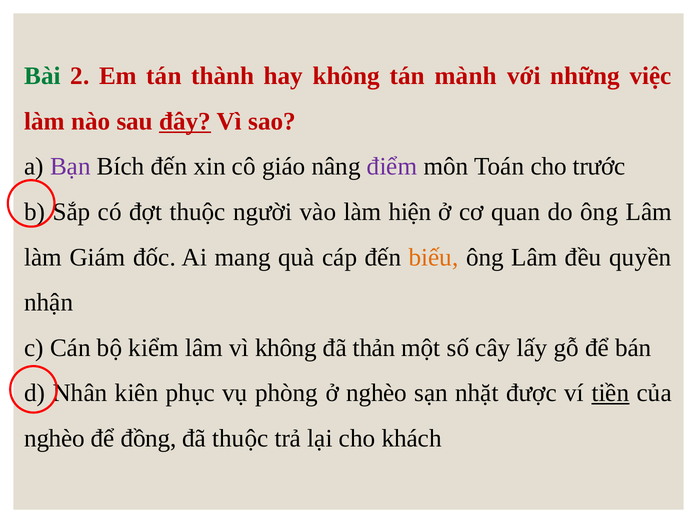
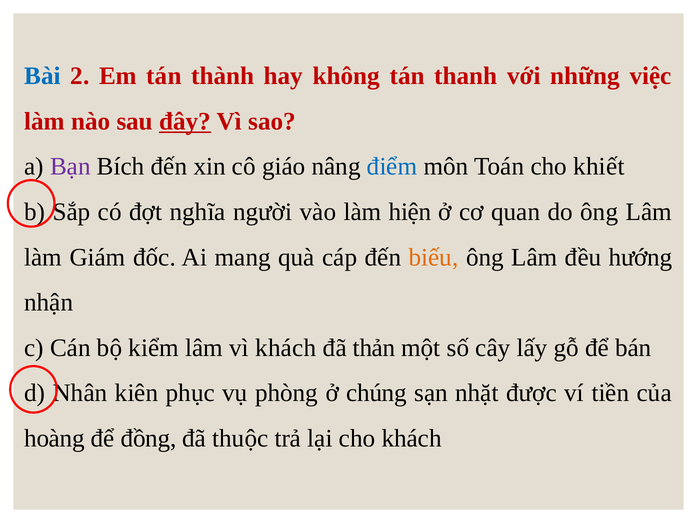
Bài colour: green -> blue
mành: mành -> thanh
điểm colour: purple -> blue
trước: trước -> khiết
đợt thuộc: thuộc -> nghĩa
quyền: quyền -> hướng
vì không: không -> khách
ở nghèo: nghèo -> chúng
tiền underline: present -> none
nghèo at (54, 438): nghèo -> hoàng
